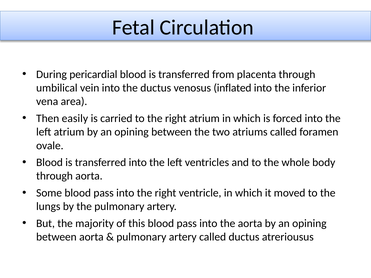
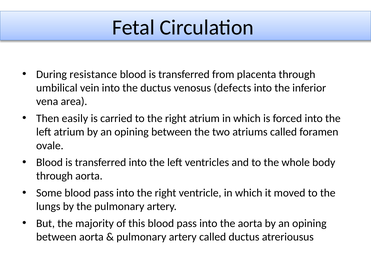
pericardial: pericardial -> resistance
inflated: inflated -> defects
